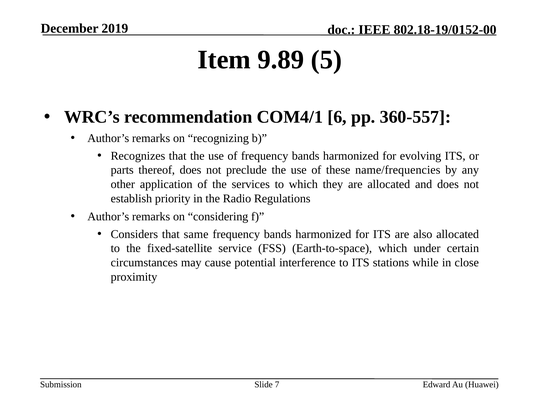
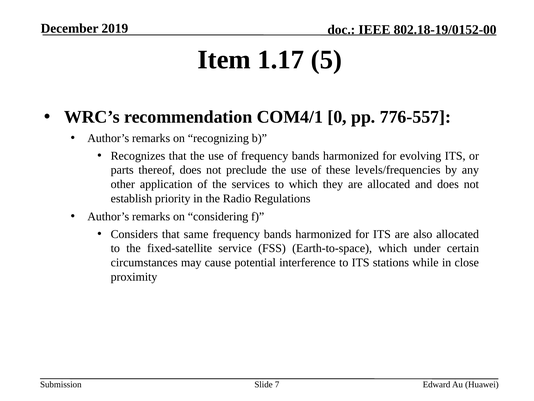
9.89: 9.89 -> 1.17
6: 6 -> 0
360-557: 360-557 -> 776-557
name/frequencies: name/frequencies -> levels/frequencies
